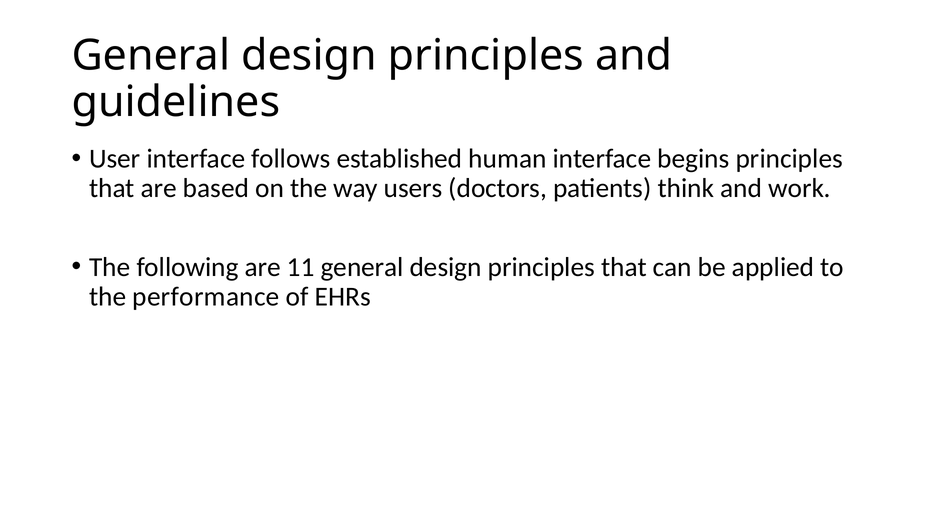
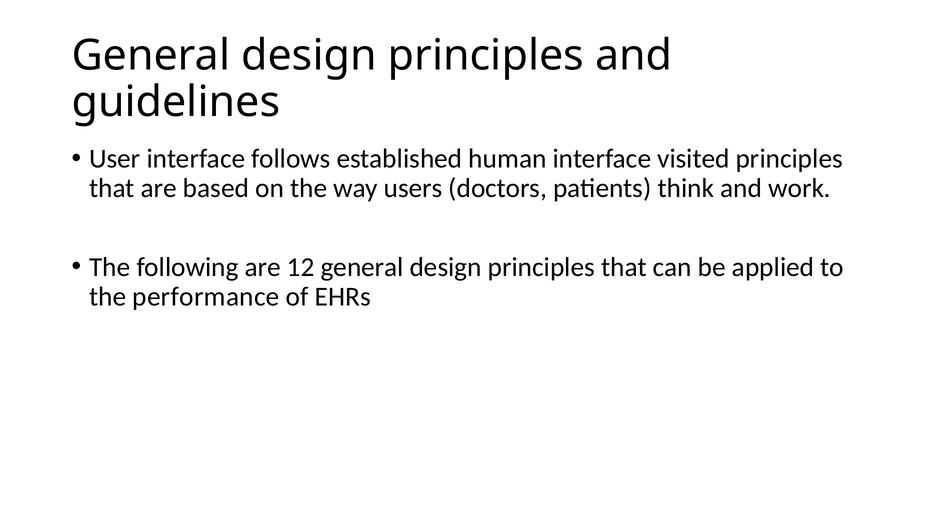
begins: begins -> visited
11: 11 -> 12
